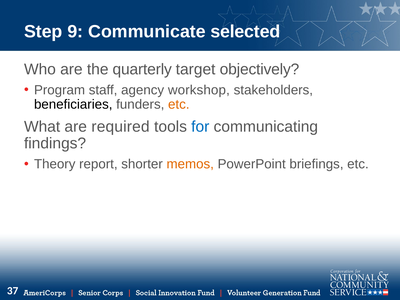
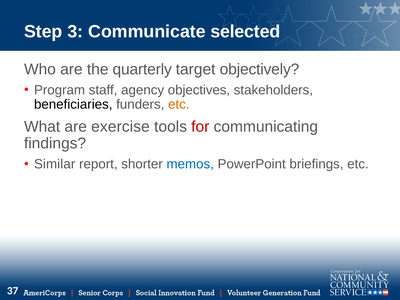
9: 9 -> 3
workshop: workshop -> objectives
required: required -> exercise
for colour: blue -> red
Theory: Theory -> Similar
memos colour: orange -> blue
